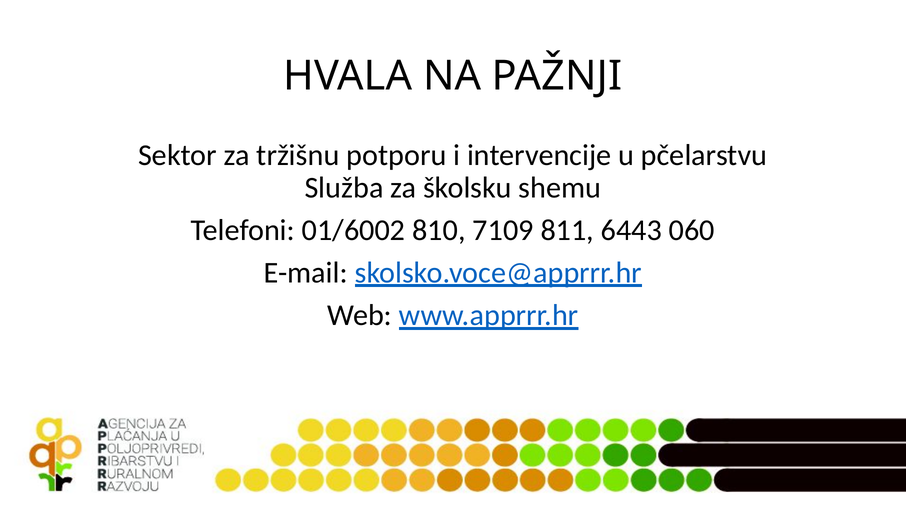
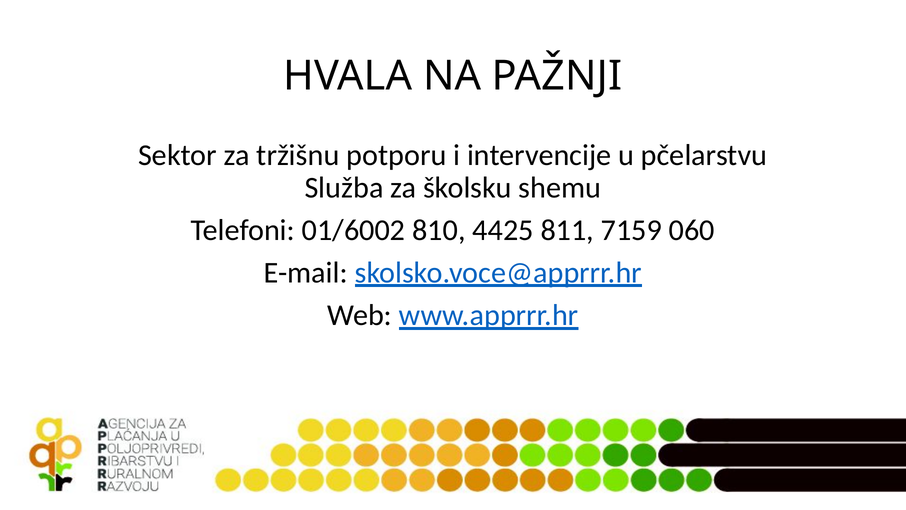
7109: 7109 -> 4425
6443: 6443 -> 7159
